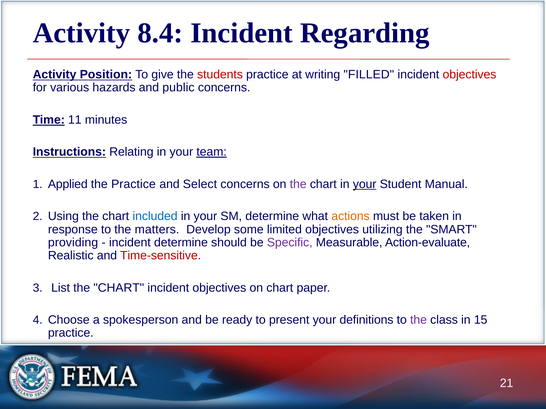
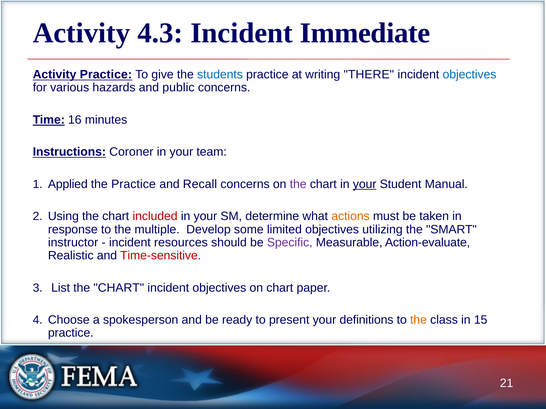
8.4: 8.4 -> 4.3
Regarding: Regarding -> Immediate
Activity Position: Position -> Practice
students colour: red -> blue
FILLED: FILLED -> THERE
objectives at (469, 75) colour: red -> blue
11: 11 -> 16
Relating: Relating -> Coroner
team underline: present -> none
Select: Select -> Recall
included colour: blue -> red
matters: matters -> multiple
providing: providing -> instructor
incident determine: determine -> resources
the at (419, 320) colour: purple -> orange
